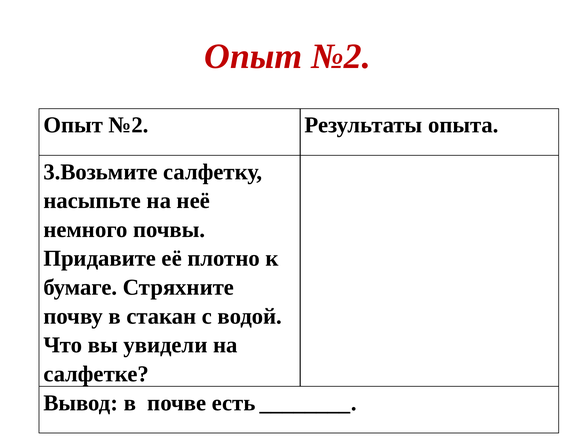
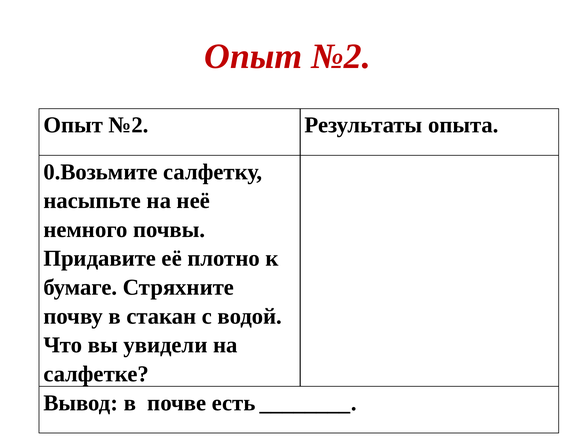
3.Возьмите: 3.Возьмите -> 0.Возьмите
